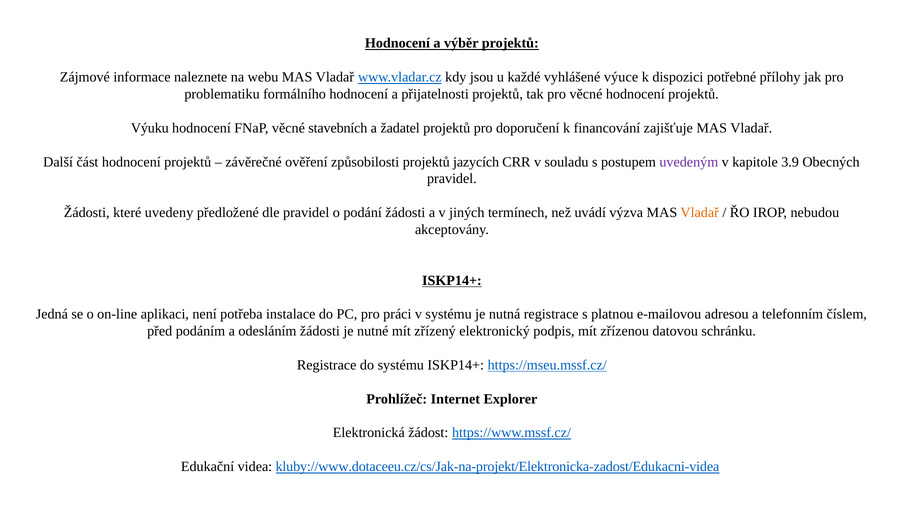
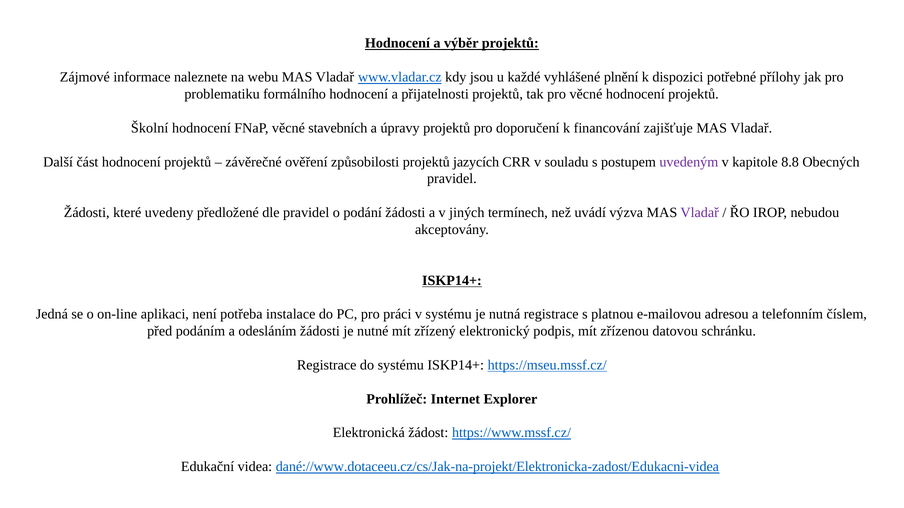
výuce: výuce -> plnění
Výuku: Výuku -> Školní
žadatel: žadatel -> úpravy
3.9: 3.9 -> 8.8
Vladař at (700, 213) colour: orange -> purple
kluby://www.dotaceeu.cz/cs/Jak-na-projekt/Elektronicka-zadost/Edukacni-videa: kluby://www.dotaceeu.cz/cs/Jak-na-projekt/Elektronicka-zadost/Edukacni-videa -> dané://www.dotaceeu.cz/cs/Jak-na-projekt/Elektronicka-zadost/Edukacni-videa
